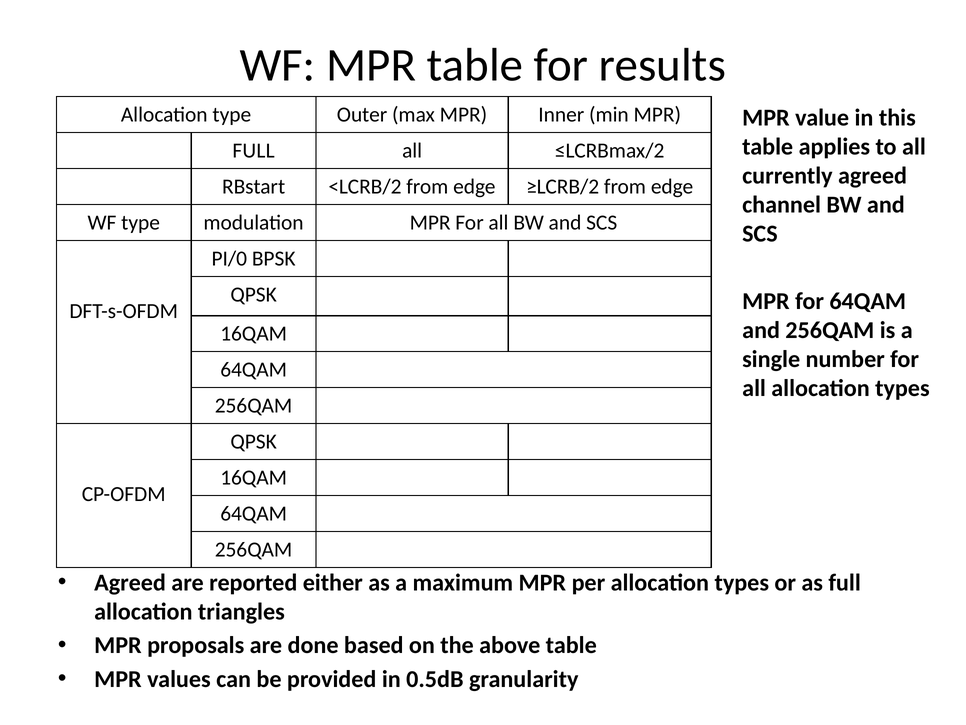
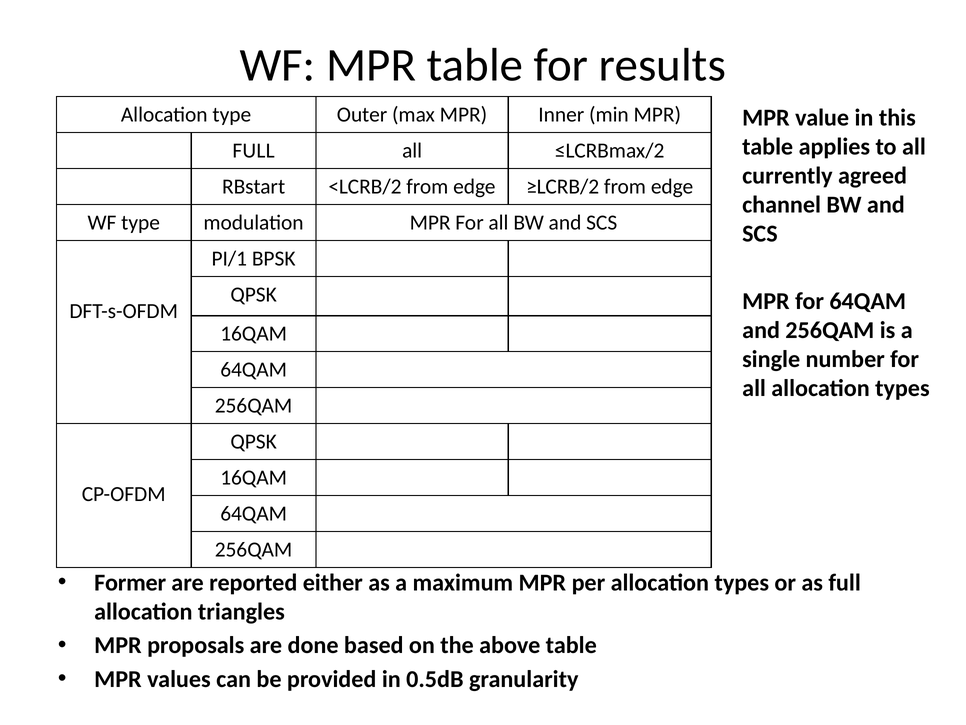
PI/0: PI/0 -> PI/1
Agreed at (130, 582): Agreed -> Former
